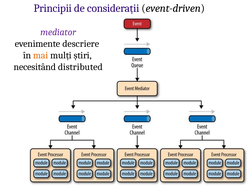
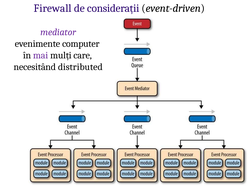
Principii: Principii -> Firewall
descriere: descriere -> computer
mai colour: orange -> purple
știri: știri -> care
